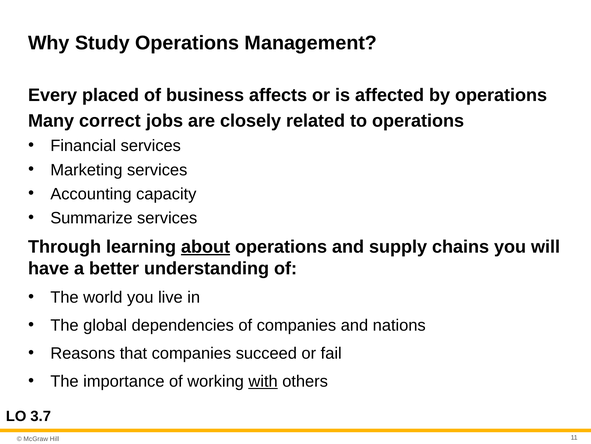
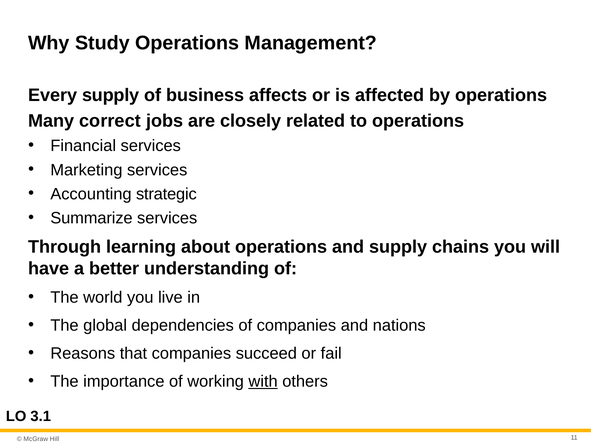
Every placed: placed -> supply
capacity: capacity -> strategic
about underline: present -> none
3.7: 3.7 -> 3.1
